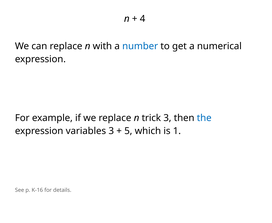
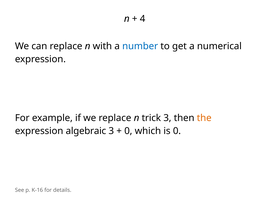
the colour: blue -> orange
variables: variables -> algebraic
5 at (128, 131): 5 -> 0
is 1: 1 -> 0
